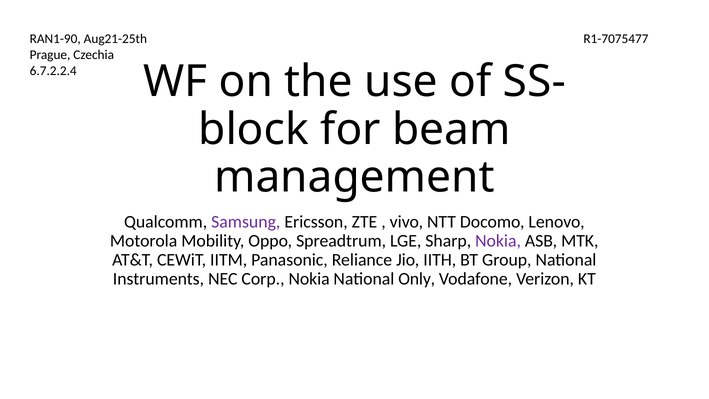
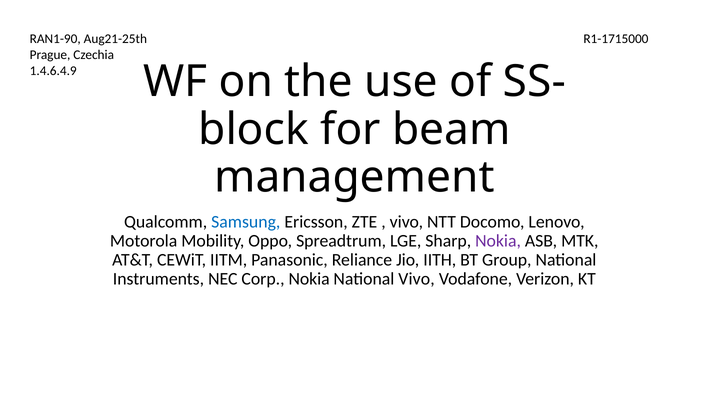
R1-7075477: R1-7075477 -> R1-1715000
6.7.2.2.4: 6.7.2.2.4 -> 1.4.6.4.9
Samsung colour: purple -> blue
National Only: Only -> Vivo
